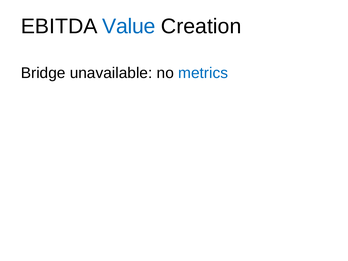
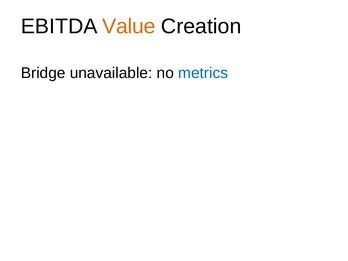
Value colour: blue -> orange
